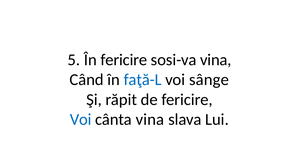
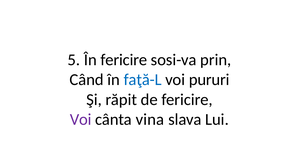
sosi-va vina: vina -> prin
sânge: sânge -> pururi
Voi at (81, 120) colour: blue -> purple
